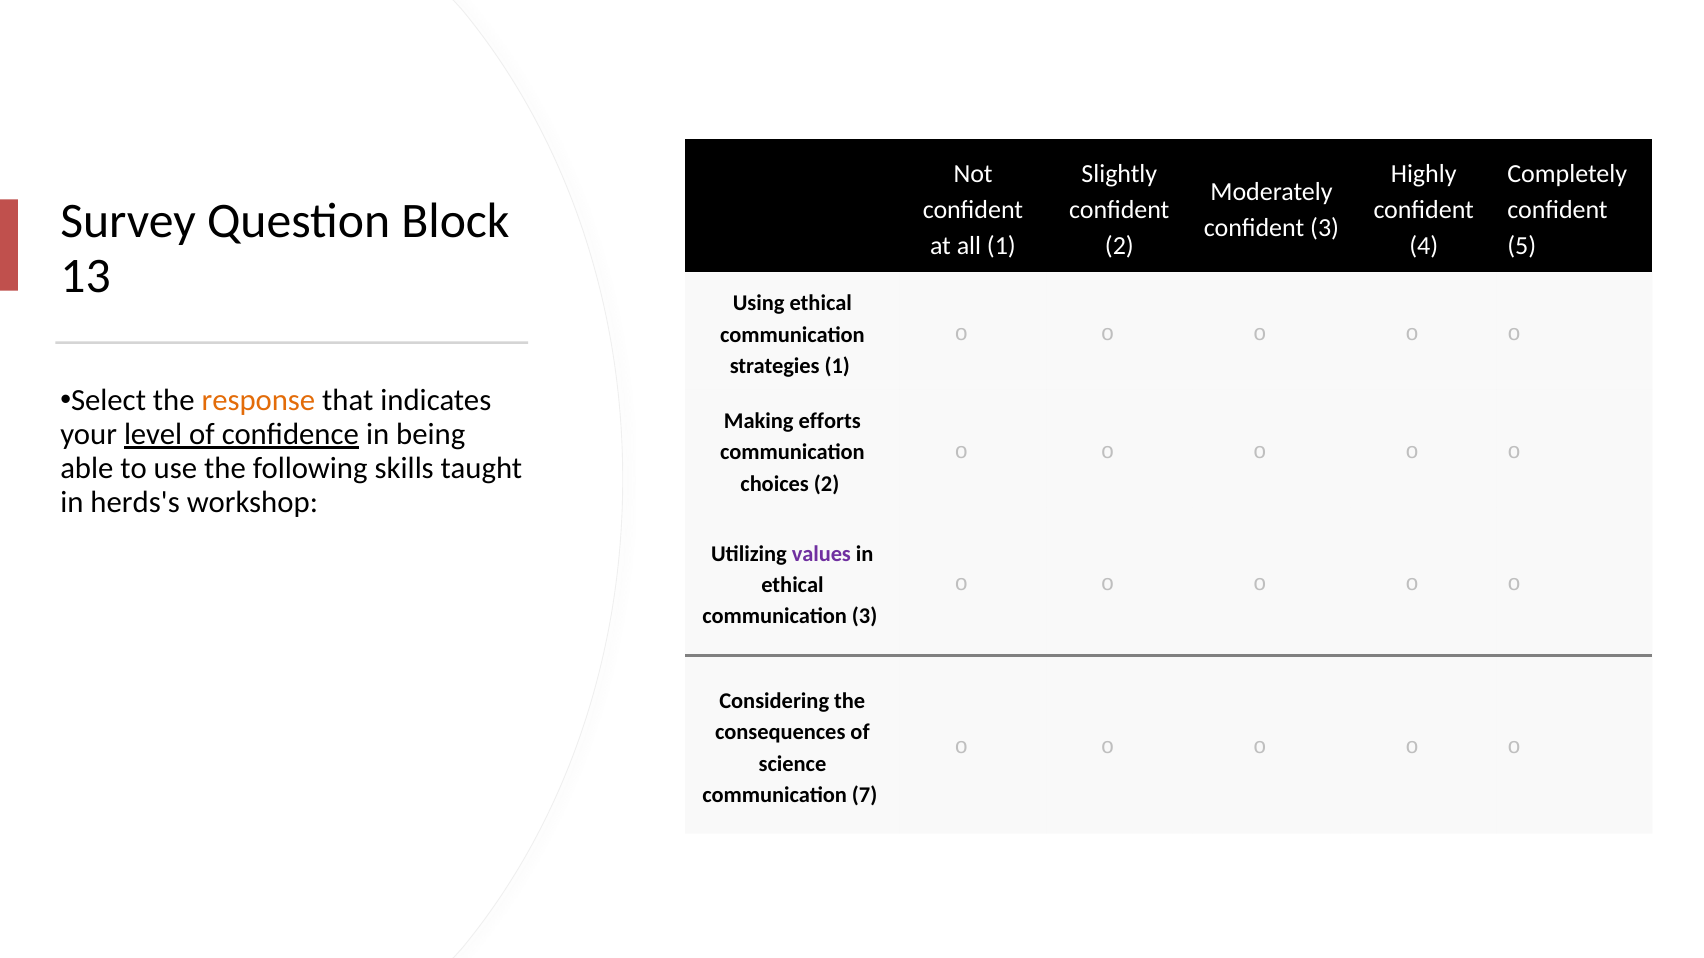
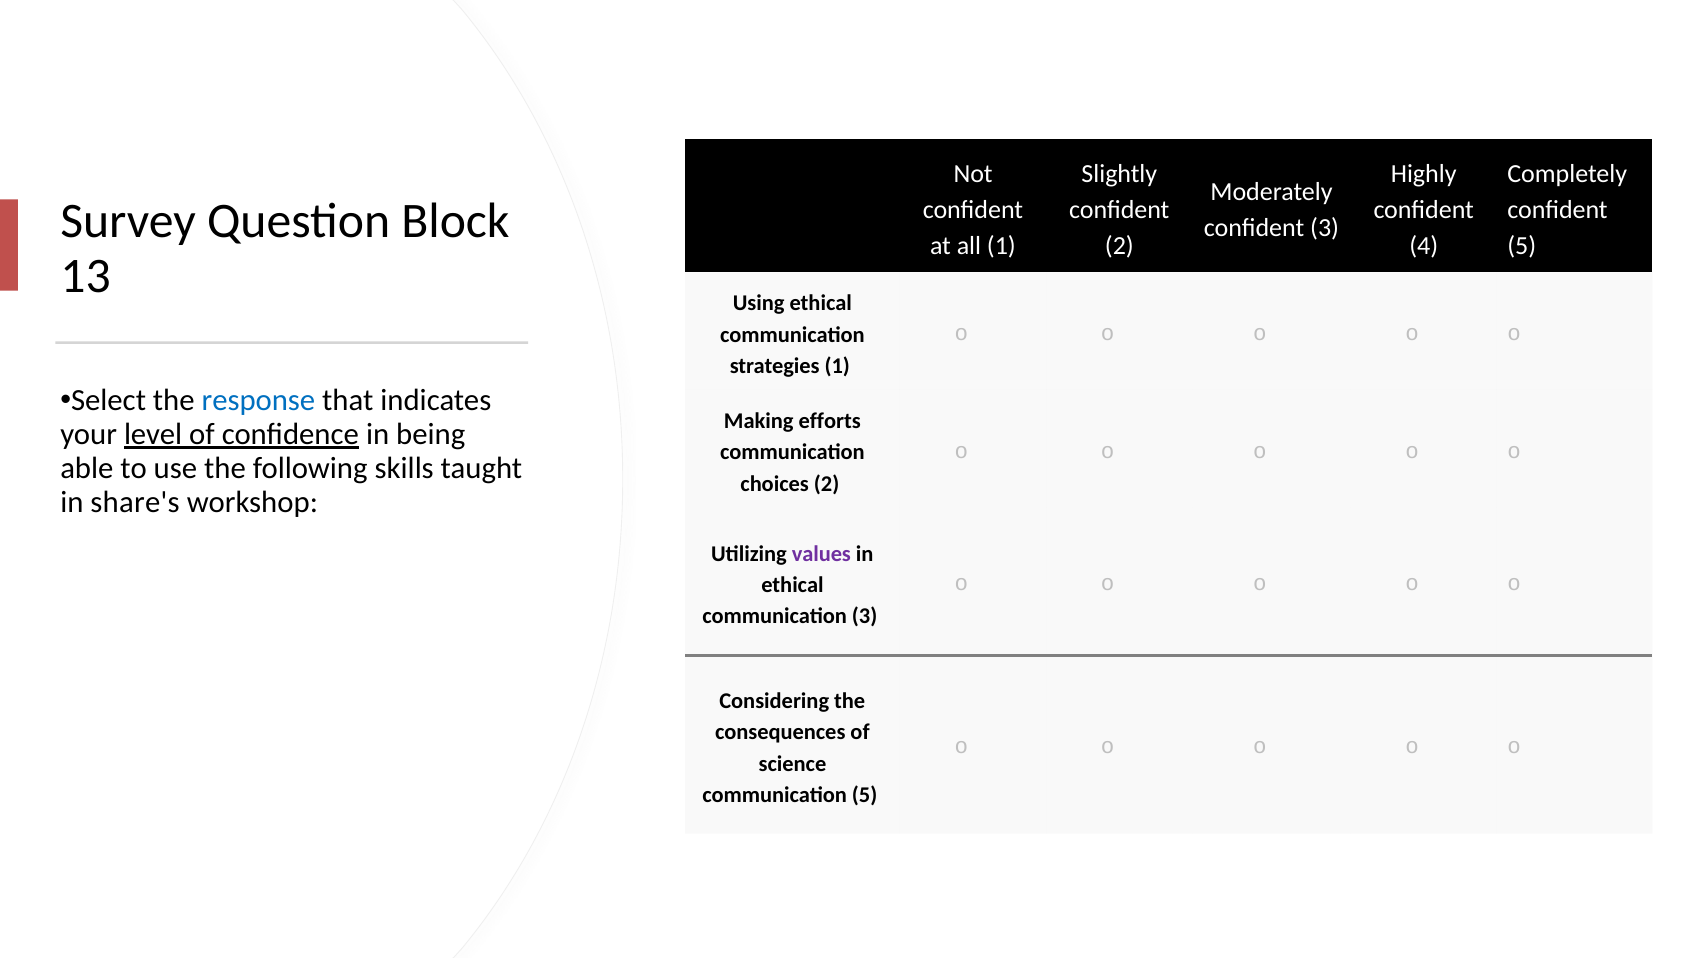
response colour: orange -> blue
herds's: herds's -> share's
communication 7: 7 -> 5
